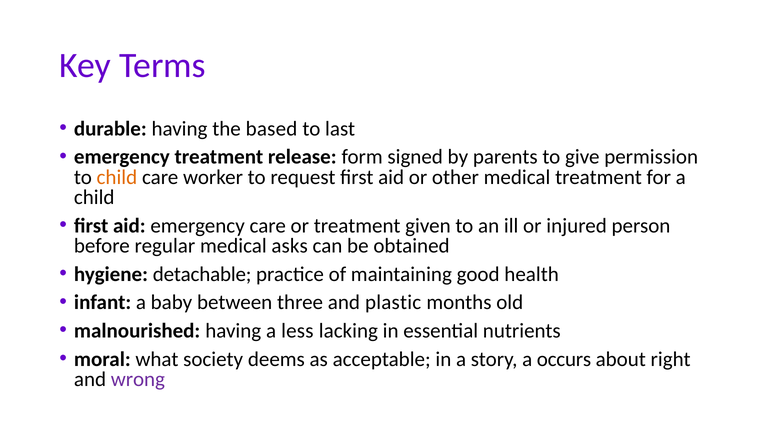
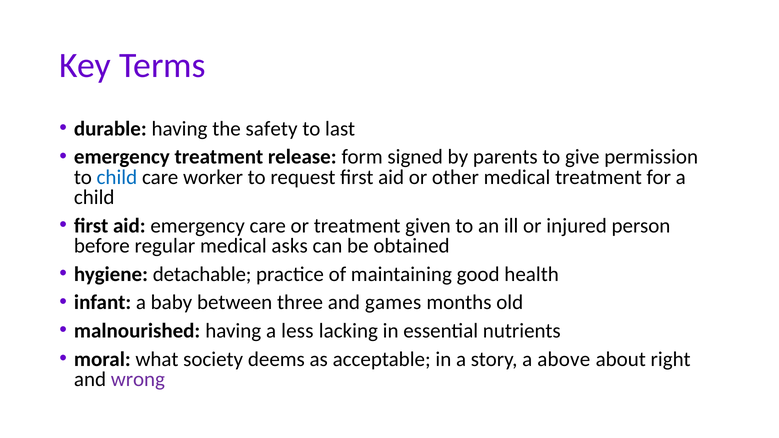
based: based -> safety
child at (117, 177) colour: orange -> blue
plastic: plastic -> games
occurs: occurs -> above
